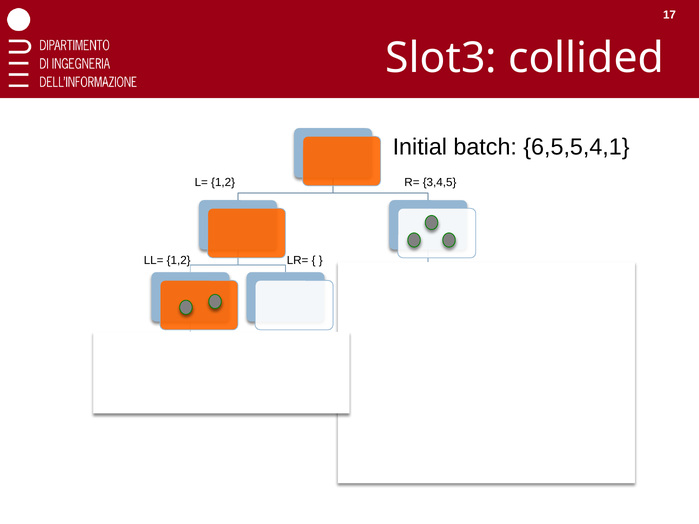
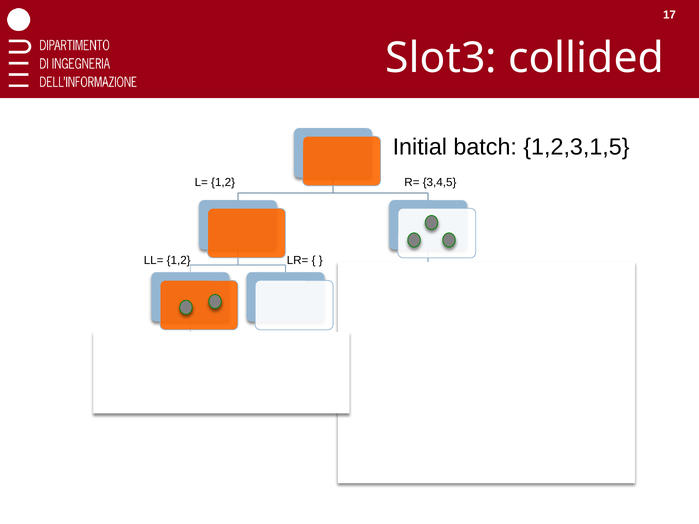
6,5,5,4,1: 6,5,5,4,1 -> 1,2,3,1,5
